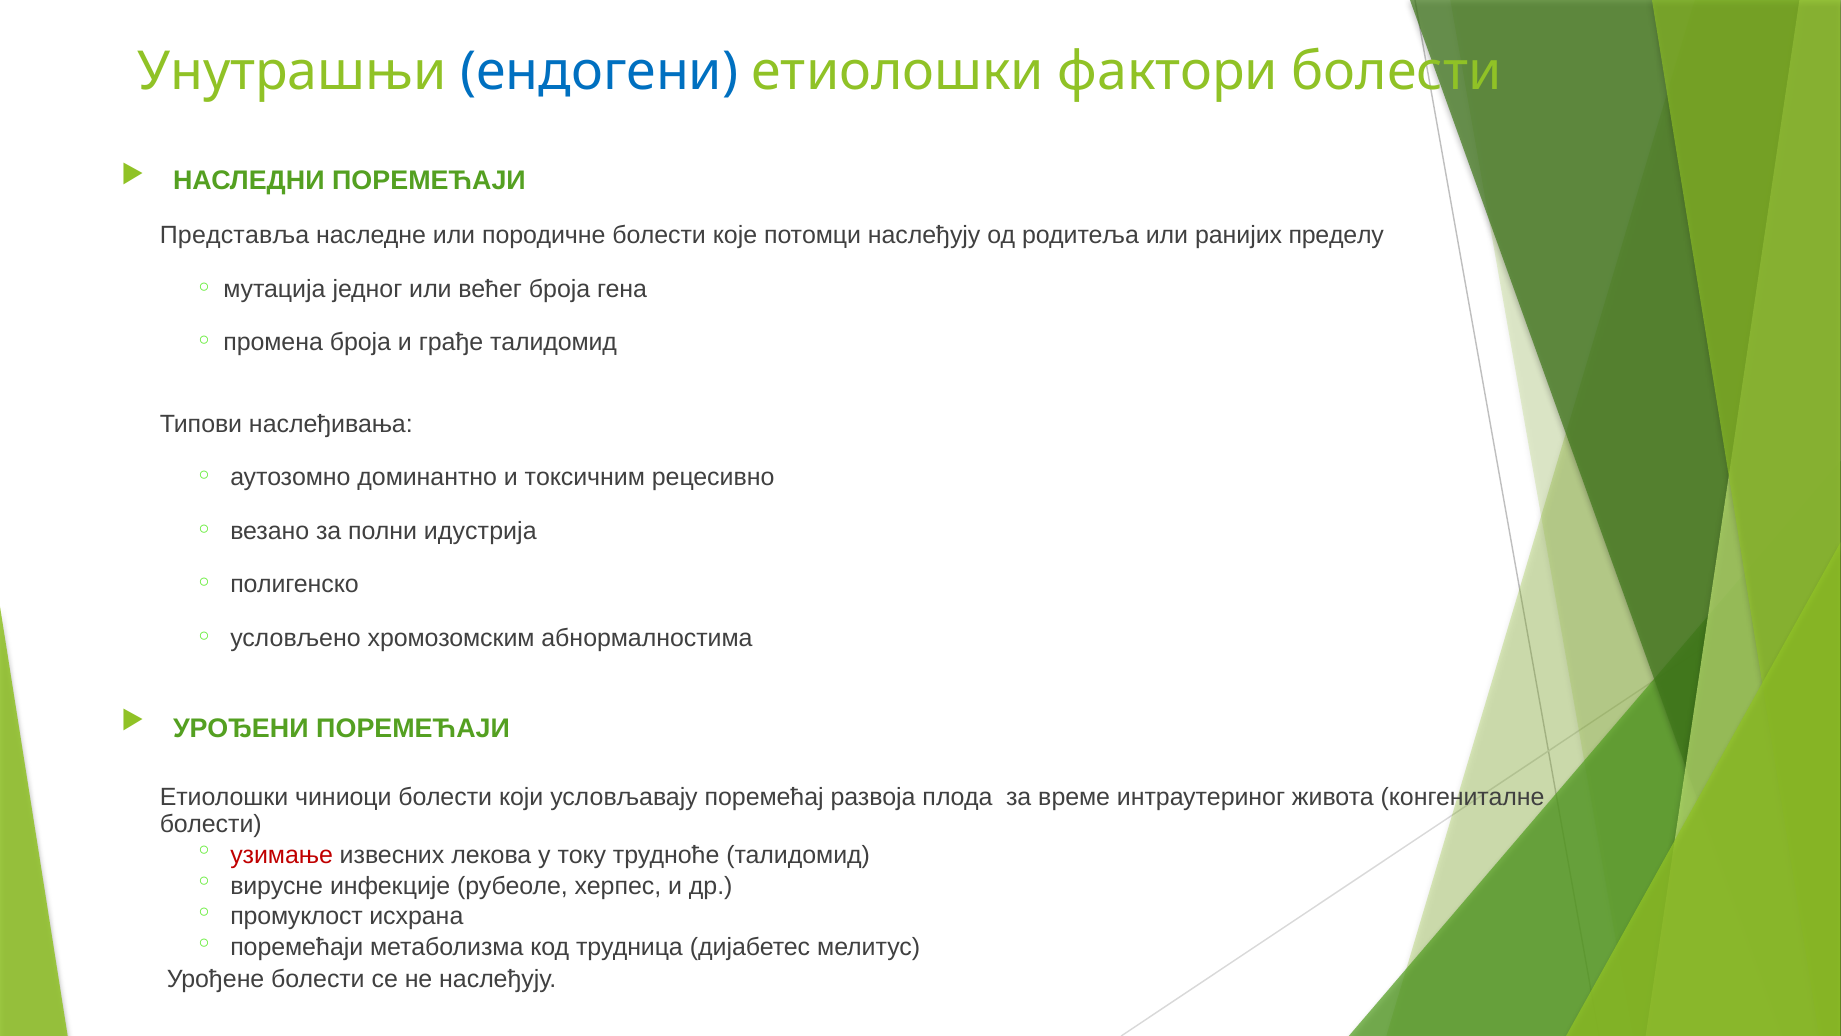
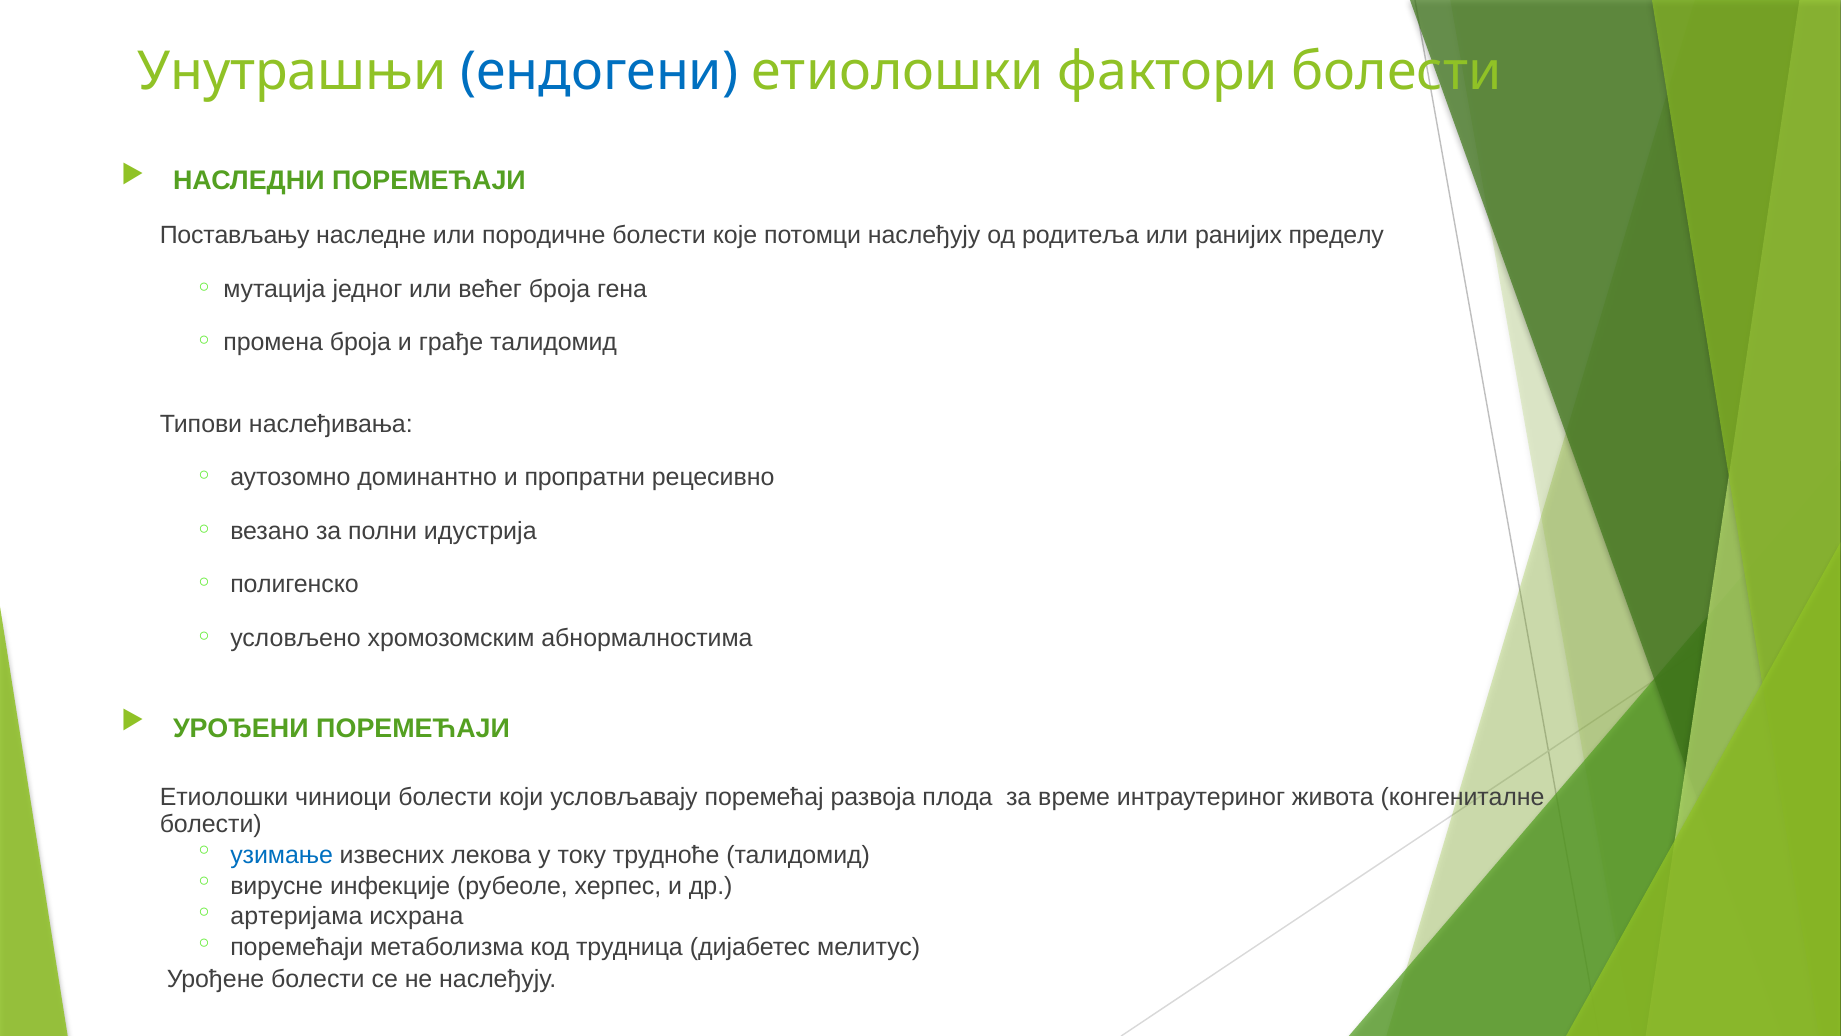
Представља: Представља -> Постављању
токсичним: токсичним -> пропратни
узимање colour: red -> blue
промуклост: промуклост -> артеријама
